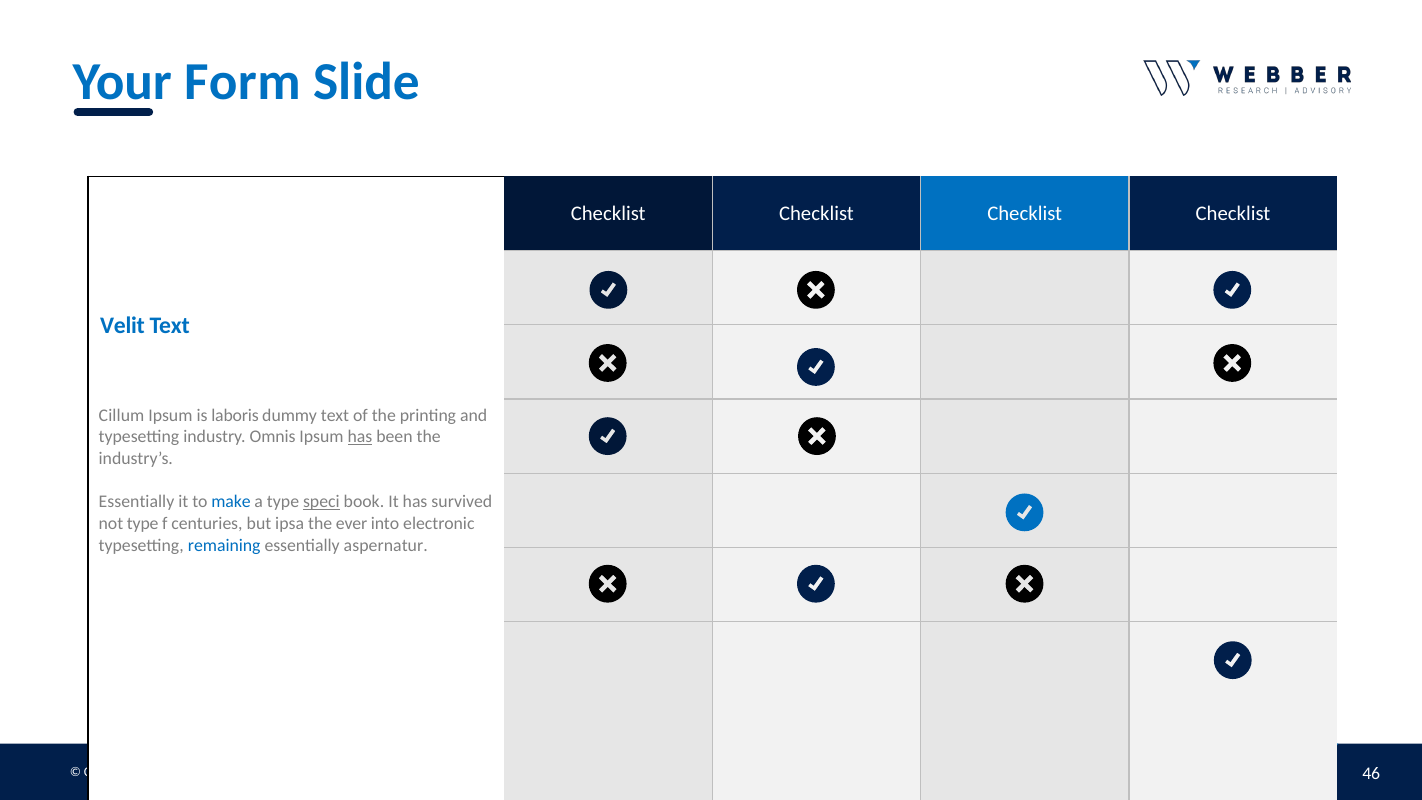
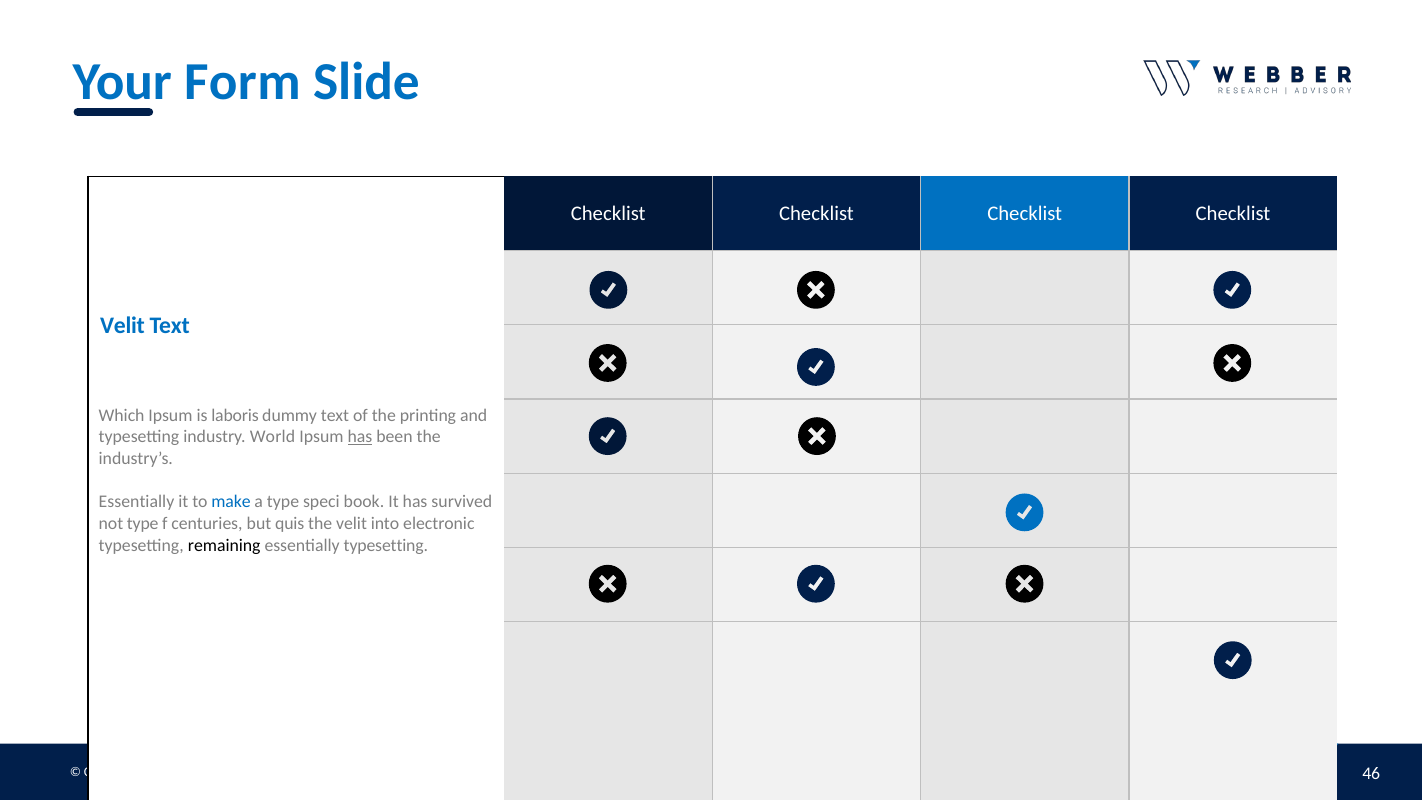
Cillum: Cillum -> Which
Omnis: Omnis -> World
speci underline: present -> none
ipsa: ipsa -> quis
the ever: ever -> velit
remaining colour: blue -> black
essentially aspernatur: aspernatur -> typesetting
